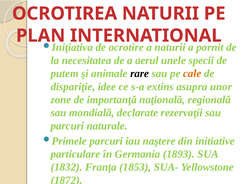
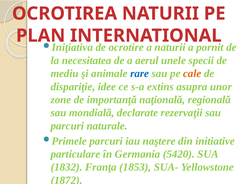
putem: putem -> mediu
rare colour: black -> blue
1893: 1893 -> 5420
